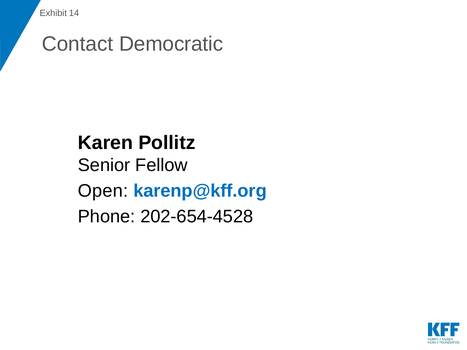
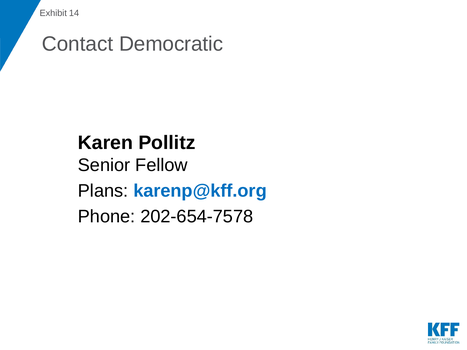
Open: Open -> Plans
202-654-4528: 202-654-4528 -> 202-654-7578
